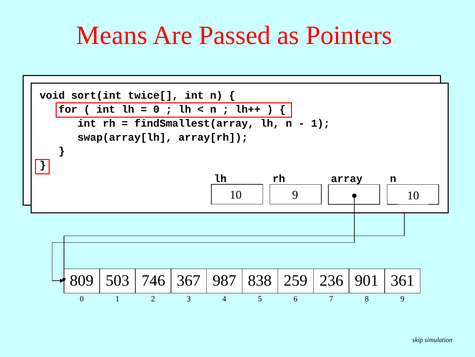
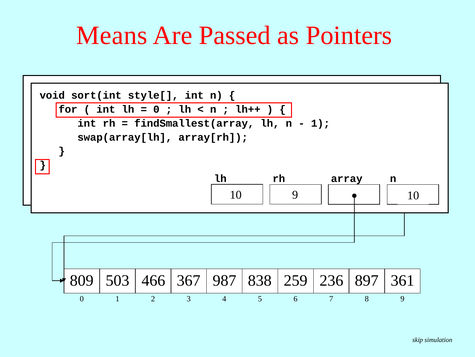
twice[: twice[ -> style[
746: 746 -> 466
901: 901 -> 897
